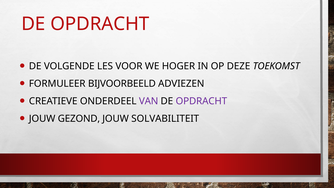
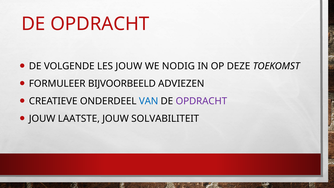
LES VOOR: VOOR -> JOUW
HOGER: HOGER -> NODIG
VAN colour: purple -> blue
GEZOND: GEZOND -> LAATSTE
